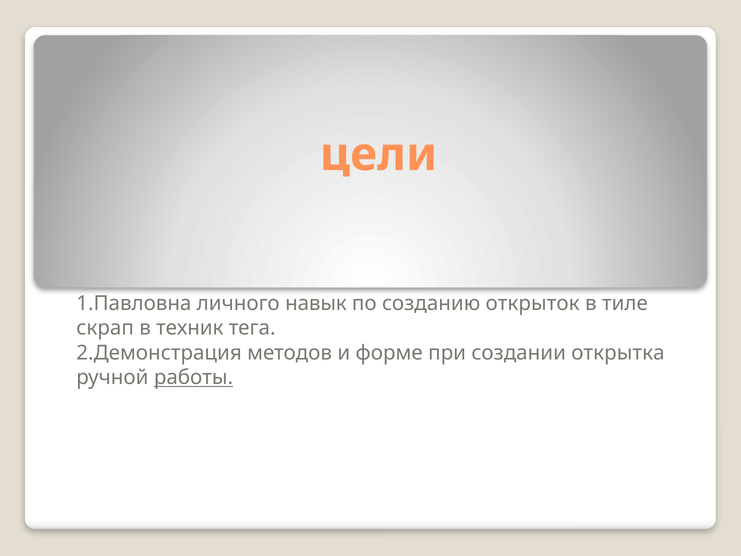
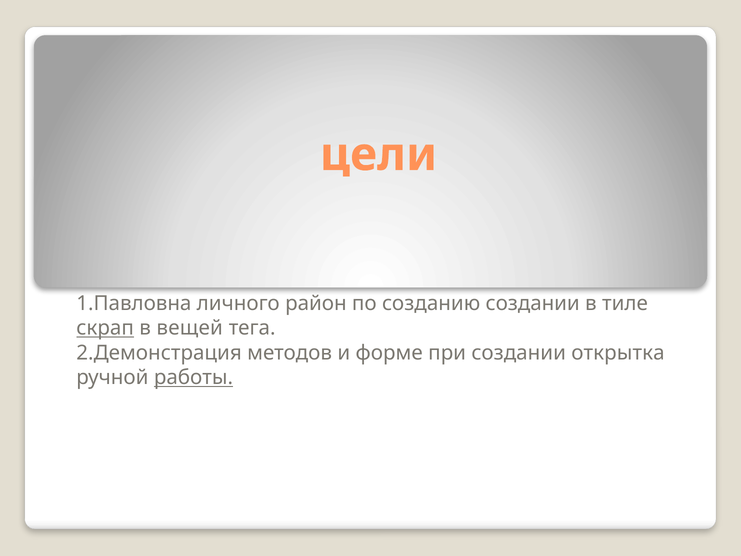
навык: навык -> район
созданию открыток: открыток -> создании
скрап underline: none -> present
техник: техник -> вещей
